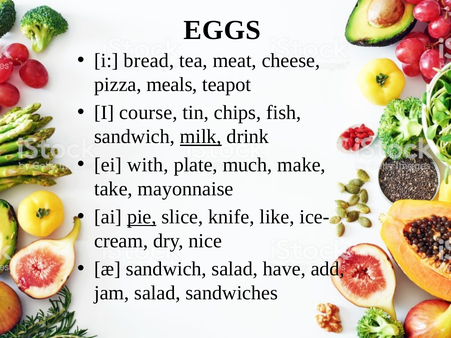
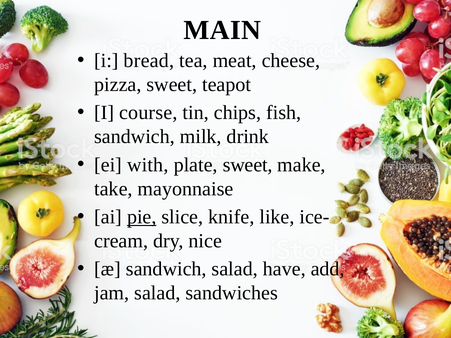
EGGS: EGGS -> MAIN
pizza meals: meals -> sweet
milk underline: present -> none
plate much: much -> sweet
